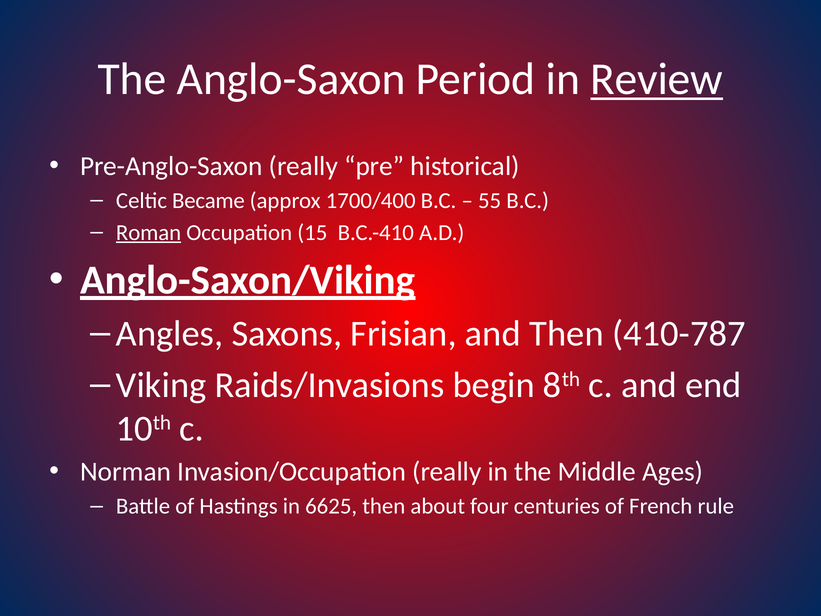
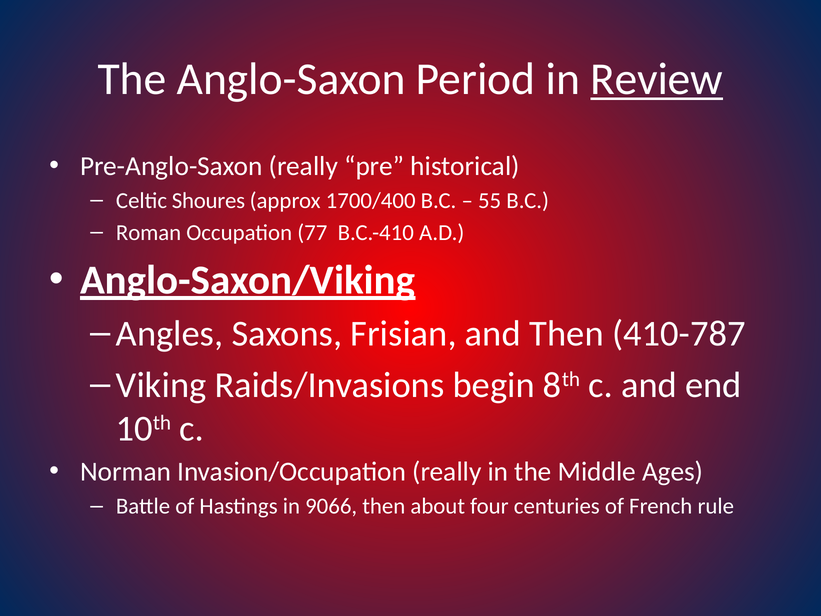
Became: Became -> Shoures
Roman underline: present -> none
15: 15 -> 77
6625: 6625 -> 9066
